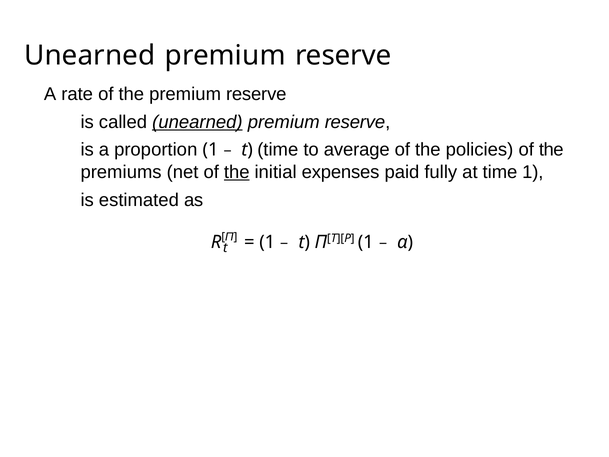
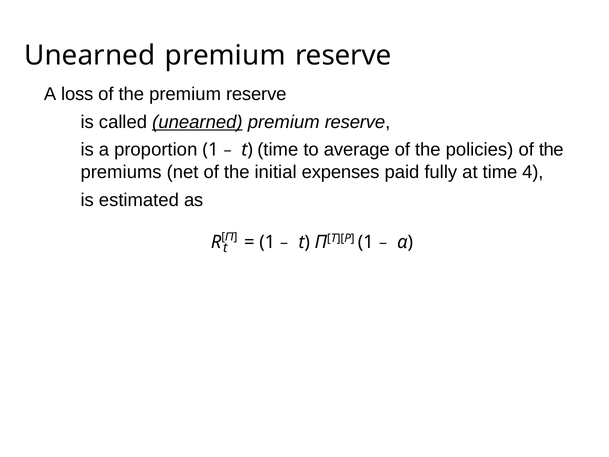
rate: rate -> loss
the at (237, 172) underline: present -> none
time 1: 1 -> 4
